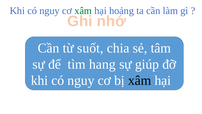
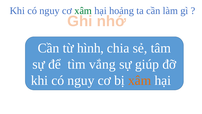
suốt: suốt -> hình
hang: hang -> vắng
xâm at (140, 80) colour: black -> orange
